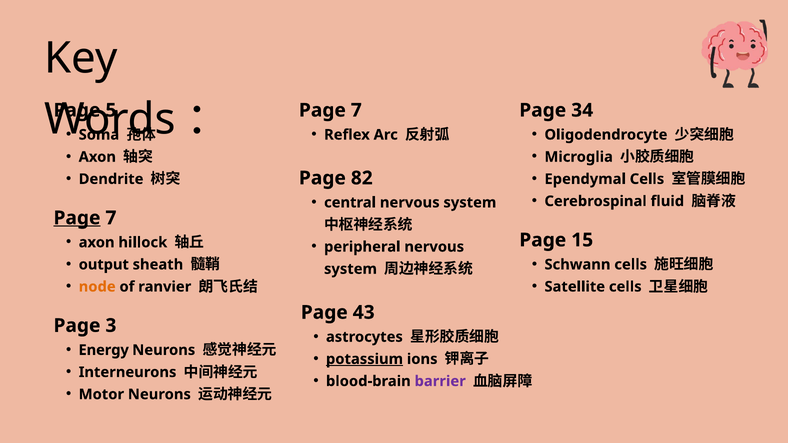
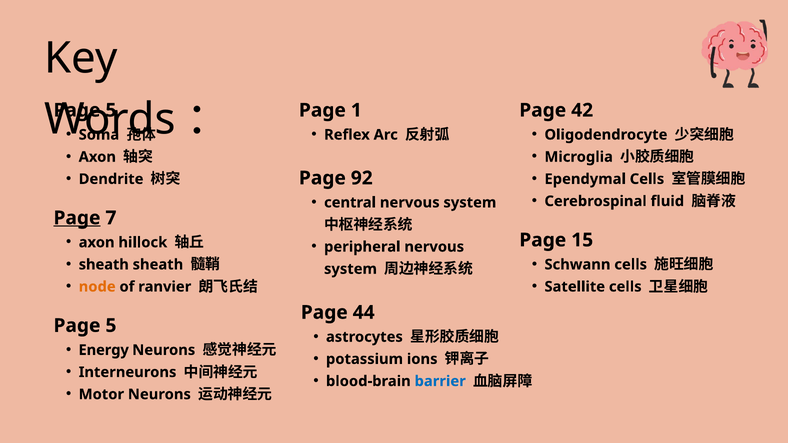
7 at (356, 110): 7 -> 1
34: 34 -> 42
82: 82 -> 92
output at (104, 265): output -> sheath
43: 43 -> 44
3 at (111, 326): 3 -> 5
potassium underline: present -> none
barrier colour: purple -> blue
